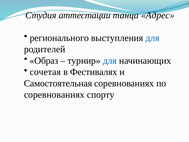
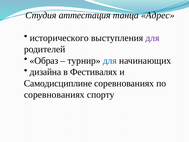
аттестации: аттестации -> аттестация
регионального: регионального -> исторического
для at (152, 38) colour: blue -> purple
сочетая: сочетая -> дизайна
Самостоятельная: Самостоятельная -> Самодисциплине
